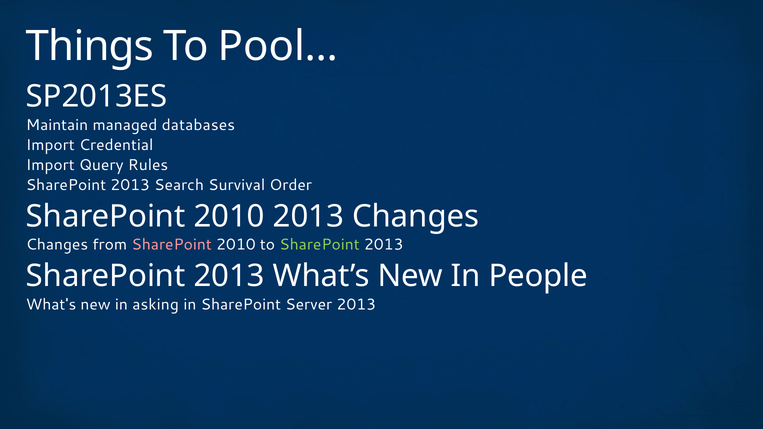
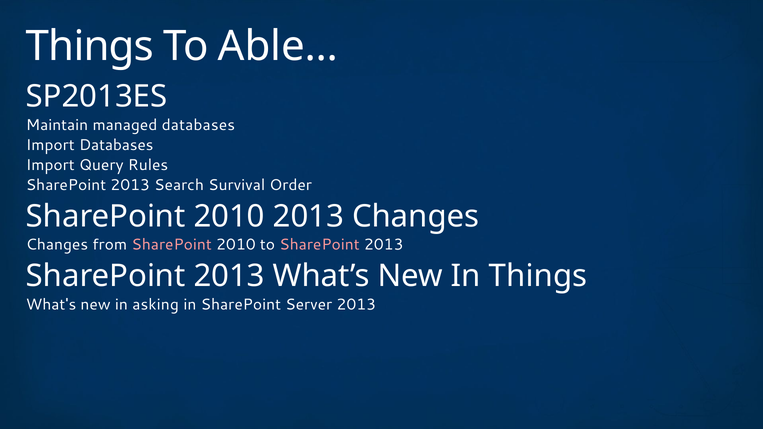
Pool…: Pool… -> Able…
Import Credential: Credential -> Databases
SharePoint at (319, 245) colour: light green -> pink
In People: People -> Things
